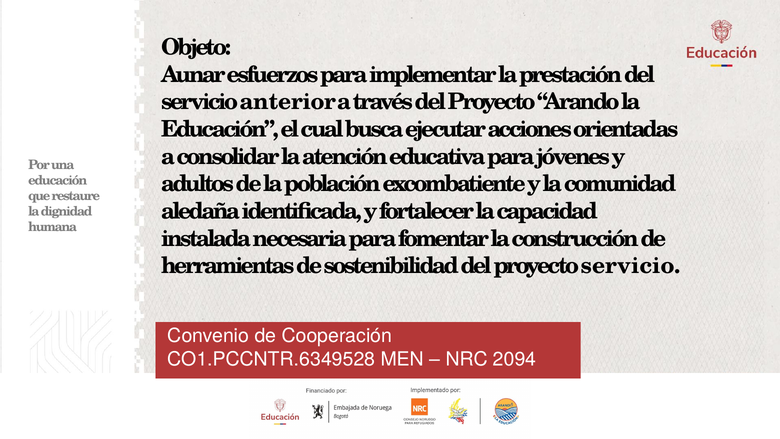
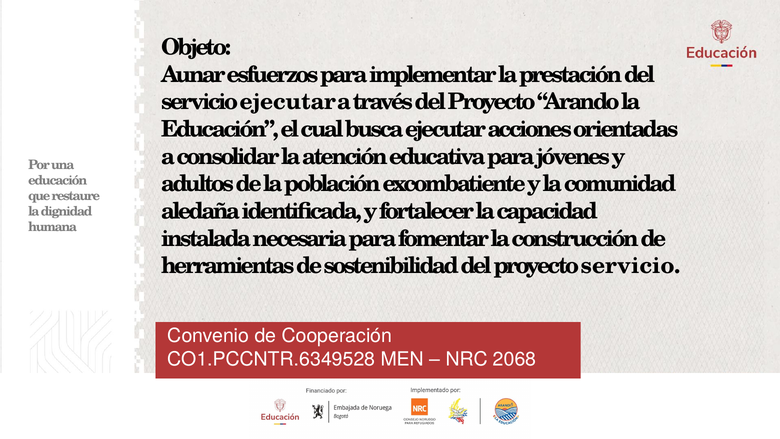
servicio anterior: anterior -> ejecutar
2094: 2094 -> 2068
